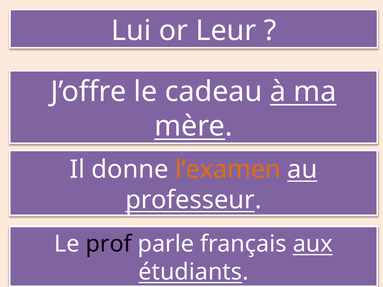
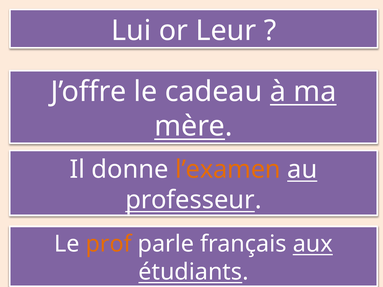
prof colour: black -> orange
